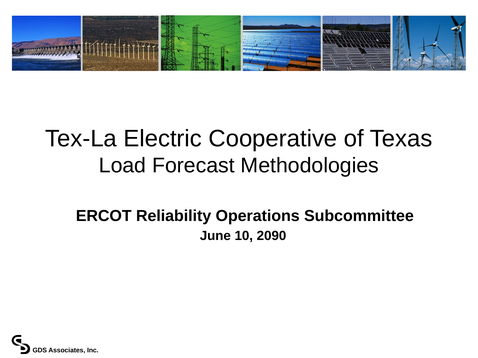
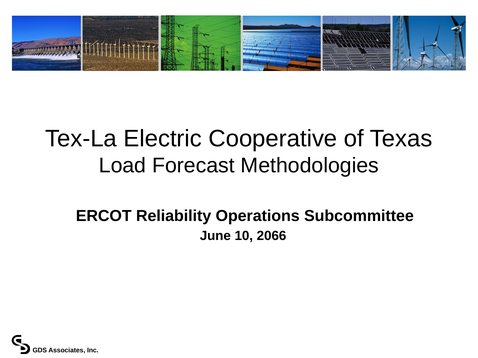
2090: 2090 -> 2066
